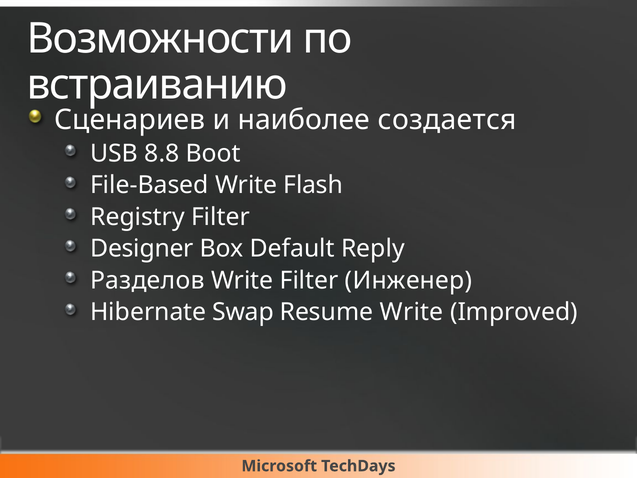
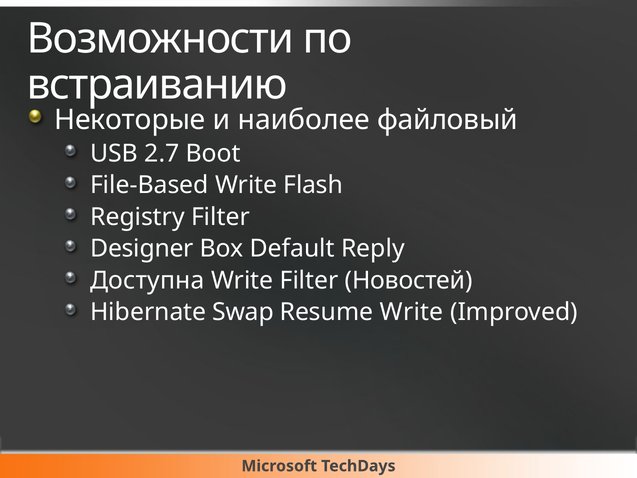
Сценариев: Сценариев -> Некоторые
создается: создается -> файловый
8.8: 8.8 -> 2.7
Разделов: Разделов -> Доступна
Инженер: Инженер -> Новостей
